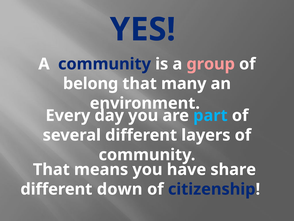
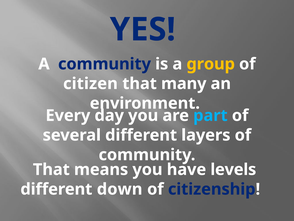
group colour: pink -> yellow
belong: belong -> citizen
share: share -> levels
